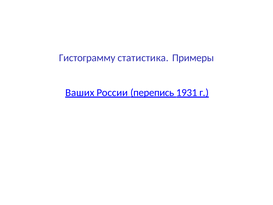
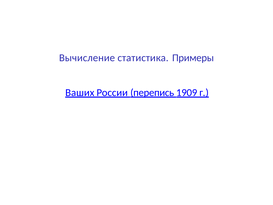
Гистограмму: Гистограмму -> Вычисление
1931: 1931 -> 1909
